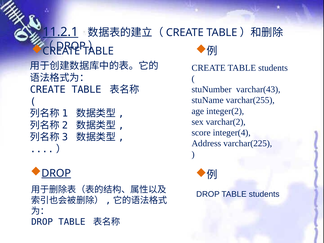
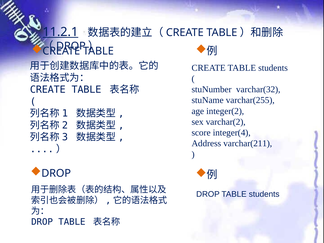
varchar(43: varchar(43 -> varchar(32
varchar(225: varchar(225 -> varchar(211
DROP at (56, 173) underline: present -> none
